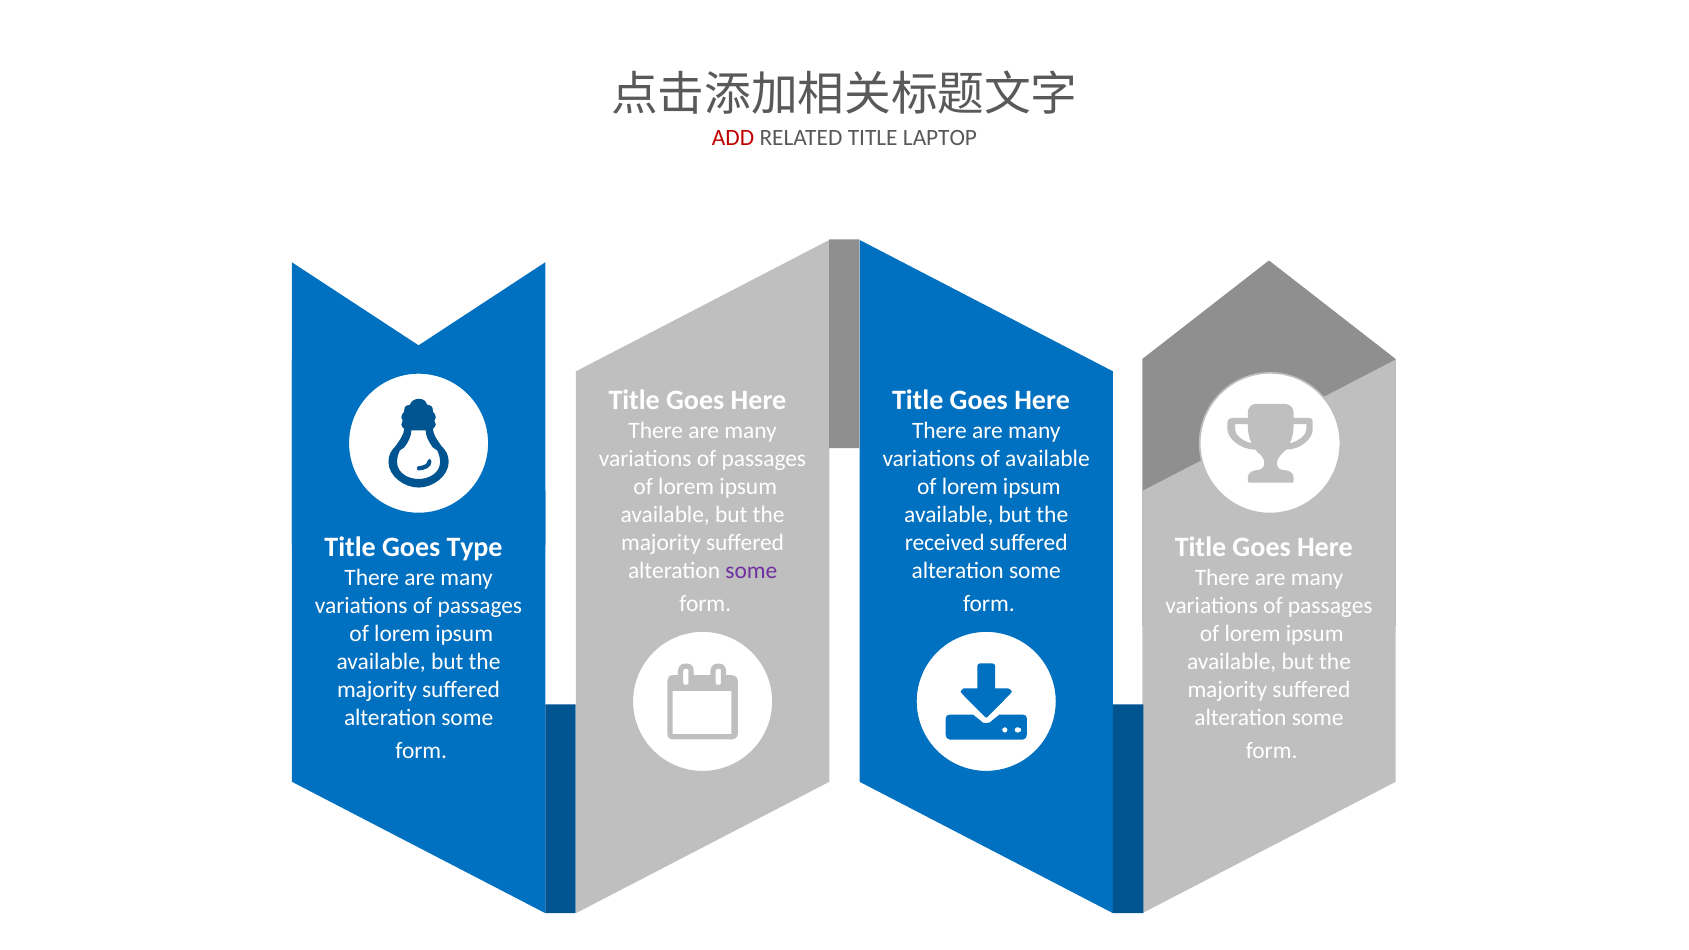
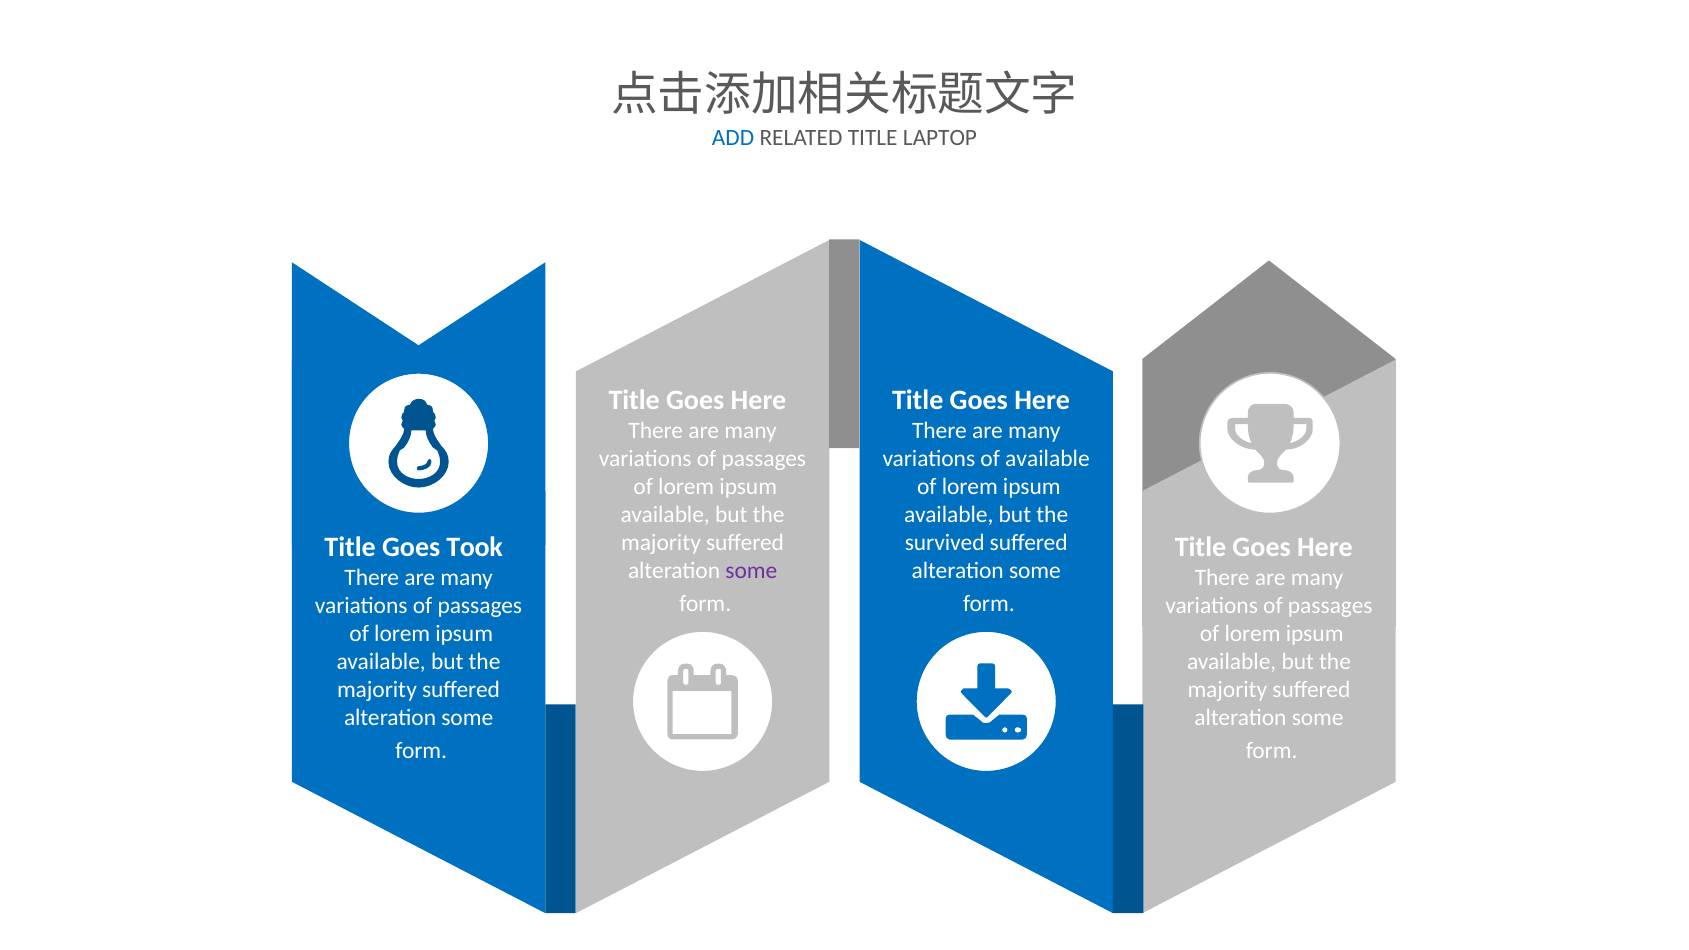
ADD colour: red -> blue
received: received -> survived
Type: Type -> Took
